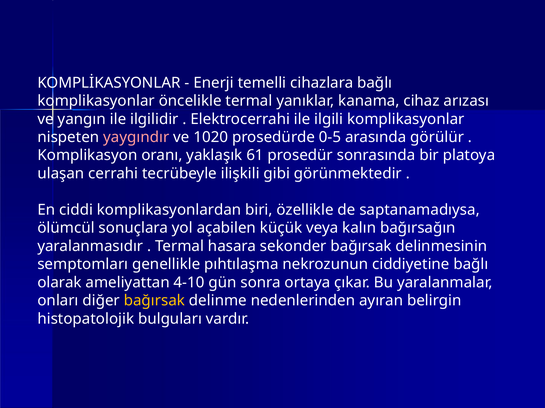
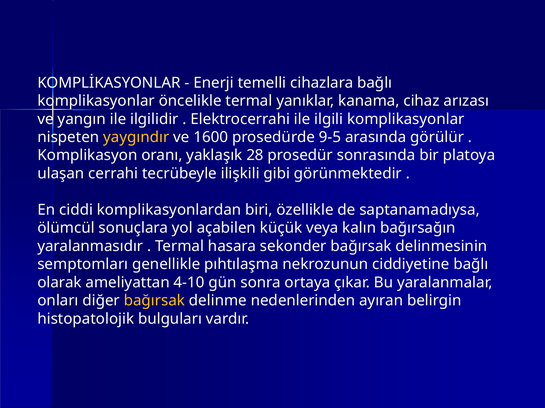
yaygındır colour: pink -> yellow
1020: 1020 -> 1600
0-5: 0-5 -> 9-5
61: 61 -> 28
